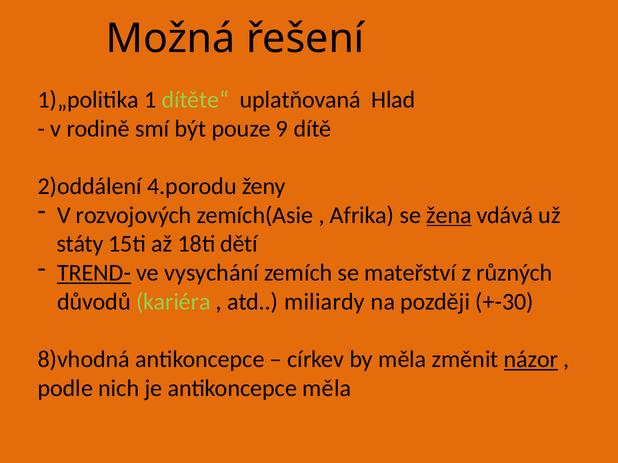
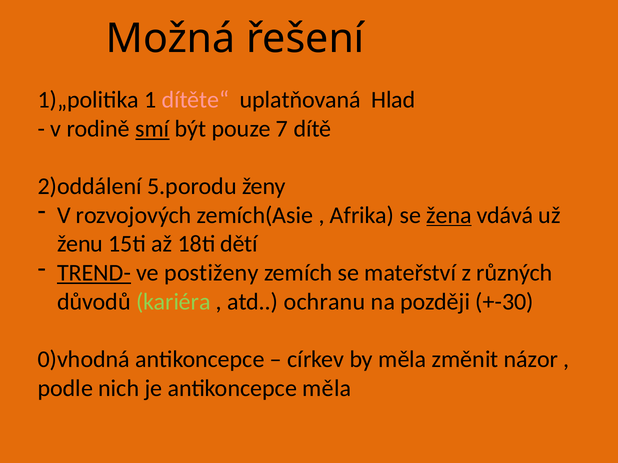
dítěte“ colour: light green -> pink
smí underline: none -> present
9: 9 -> 7
4.porodu: 4.porodu -> 5.porodu
státy: státy -> ženu
vysychání: vysychání -> postiženy
miliardy: miliardy -> ochranu
8)vhodná: 8)vhodná -> 0)vhodná
názor underline: present -> none
